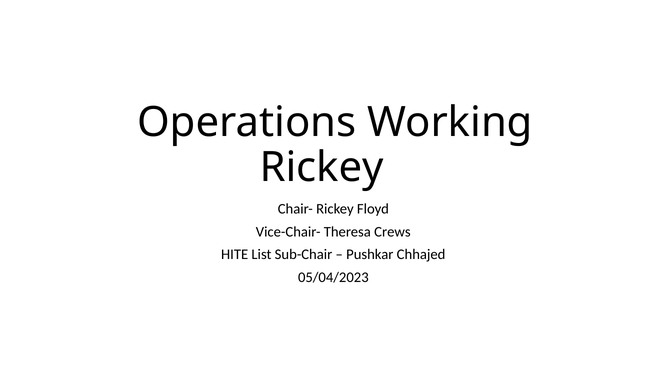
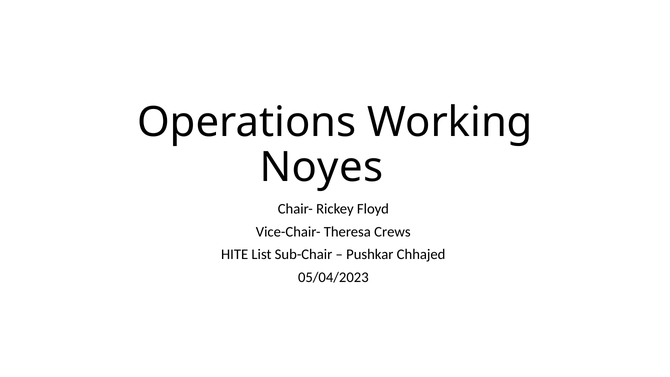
Rickey at (322, 167): Rickey -> Noyes
